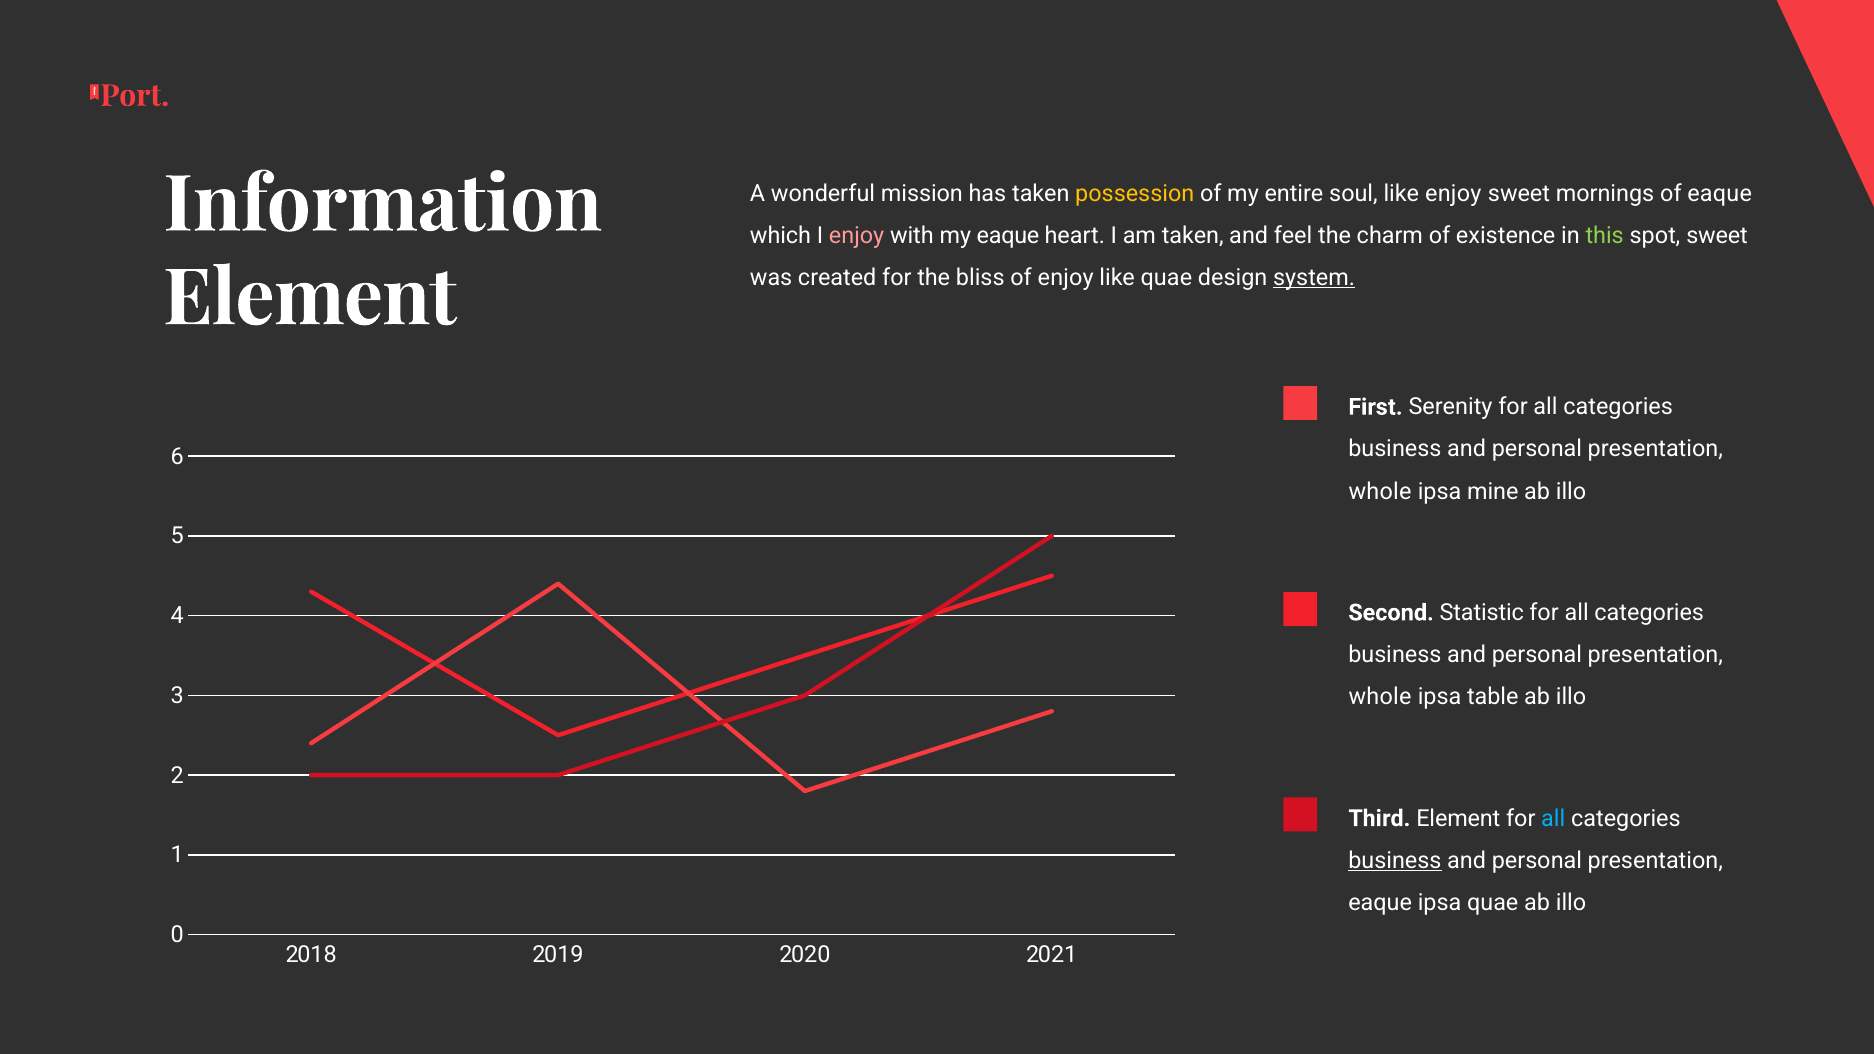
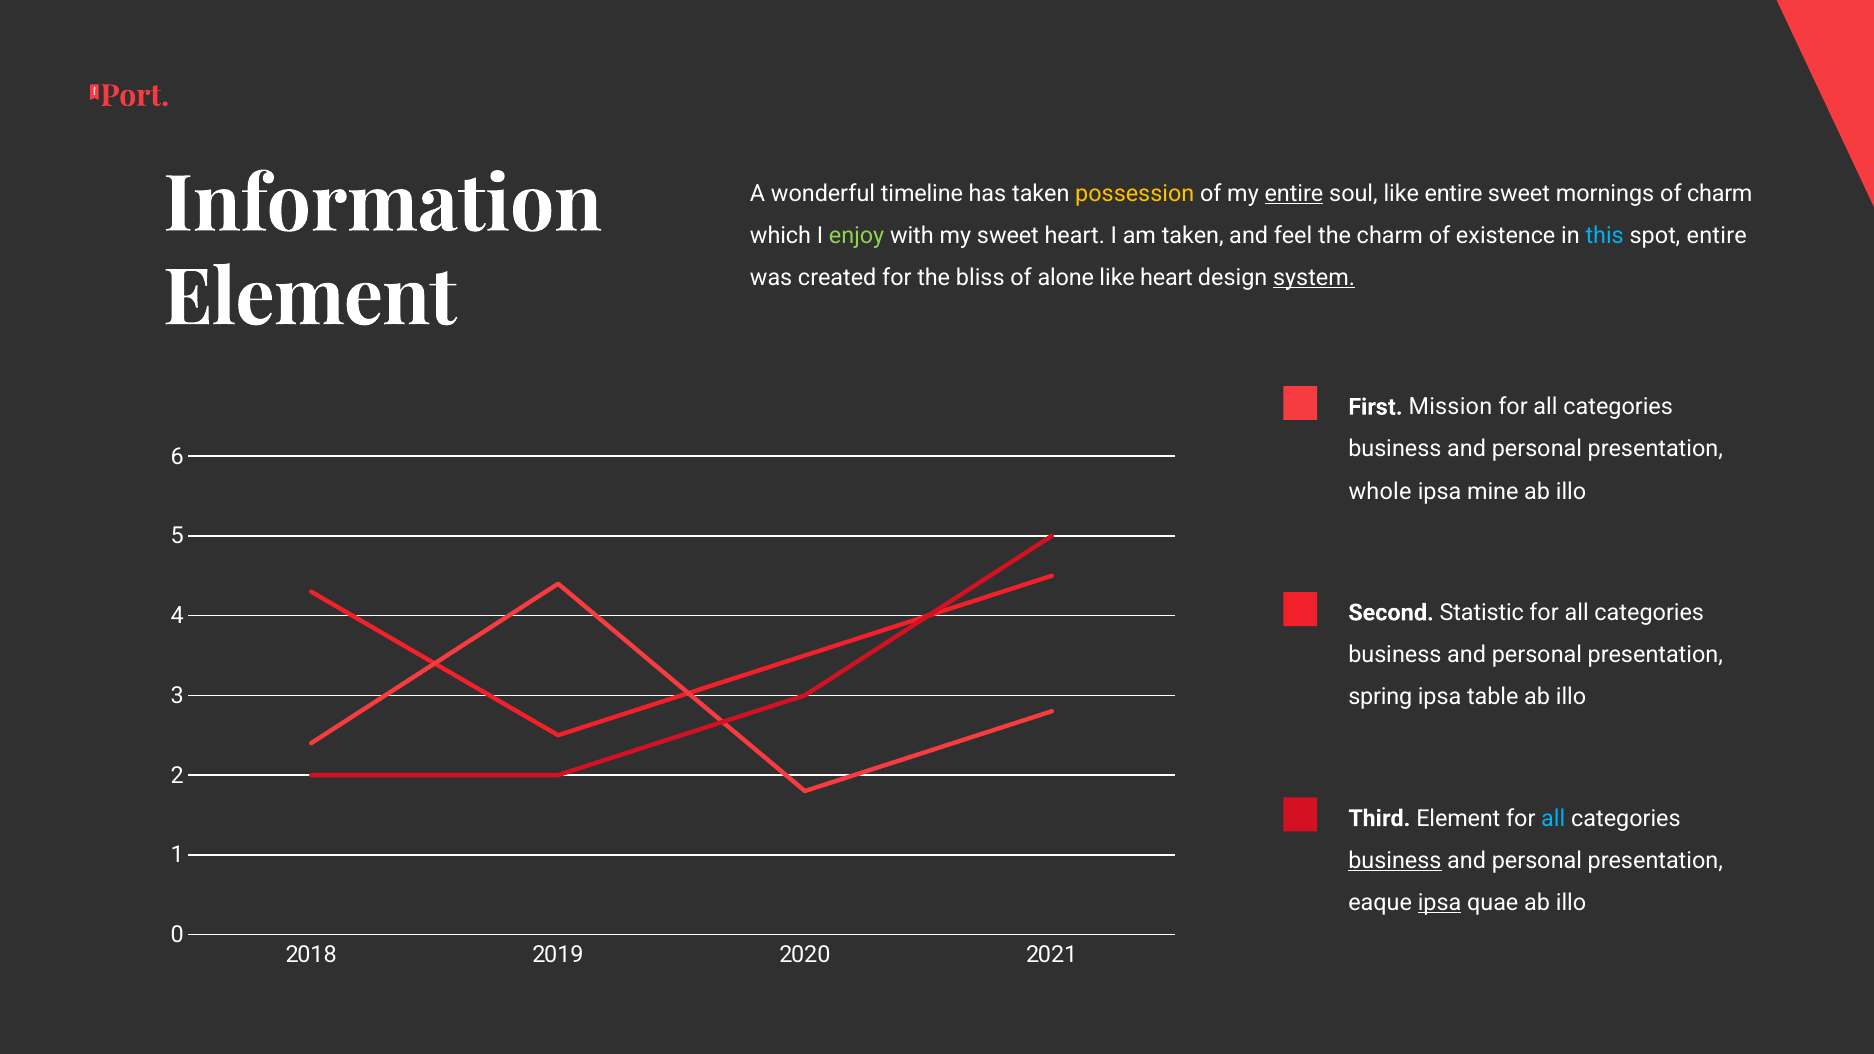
mission: mission -> timeline
entire at (1294, 193) underline: none -> present
like enjoy: enjoy -> entire
of eaque: eaque -> charm
enjoy at (857, 236) colour: pink -> light green
my eaque: eaque -> sweet
this colour: light green -> light blue
spot sweet: sweet -> entire
of enjoy: enjoy -> alone
like quae: quae -> heart
Serenity: Serenity -> Mission
whole at (1380, 697): whole -> spring
ipsa at (1440, 903) underline: none -> present
